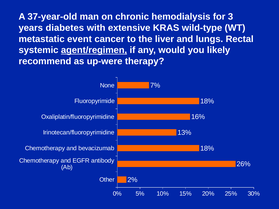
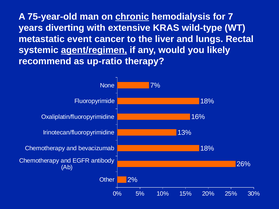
37-year-old: 37-year-old -> 75-year-old
chronic underline: none -> present
3: 3 -> 7
diabetes: diabetes -> diverting
up-were: up-were -> up-ratio
